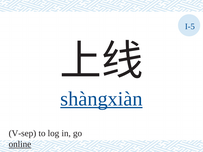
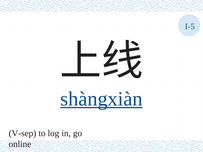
online underline: present -> none
